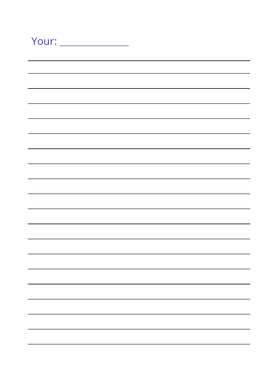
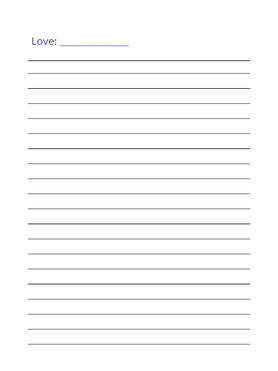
Your: Your -> Love
